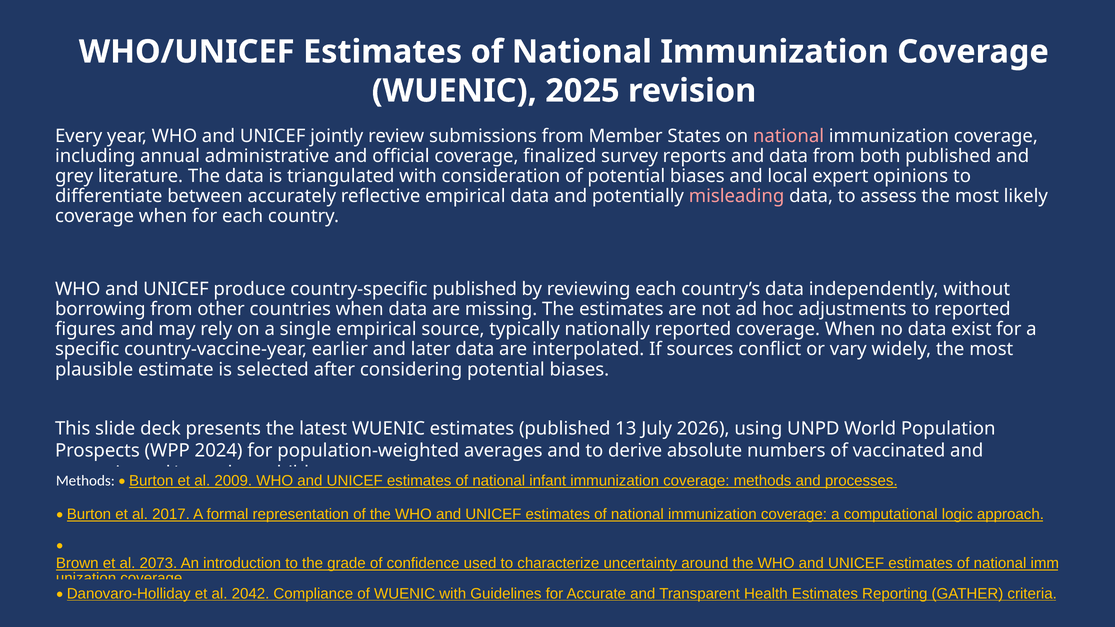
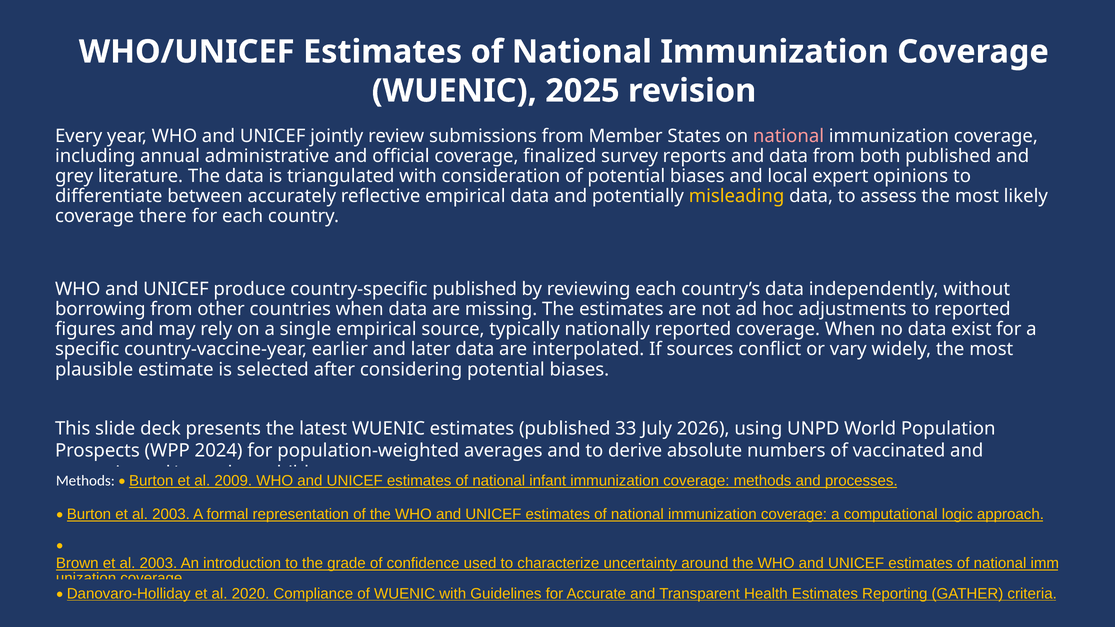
misleading colour: pink -> yellow
when at (163, 216): when -> there
13: 13 -> 33
Burton et al 2017: 2017 -> 2003
Brown et al 2073: 2073 -> 2003
2042: 2042 -> 2020
